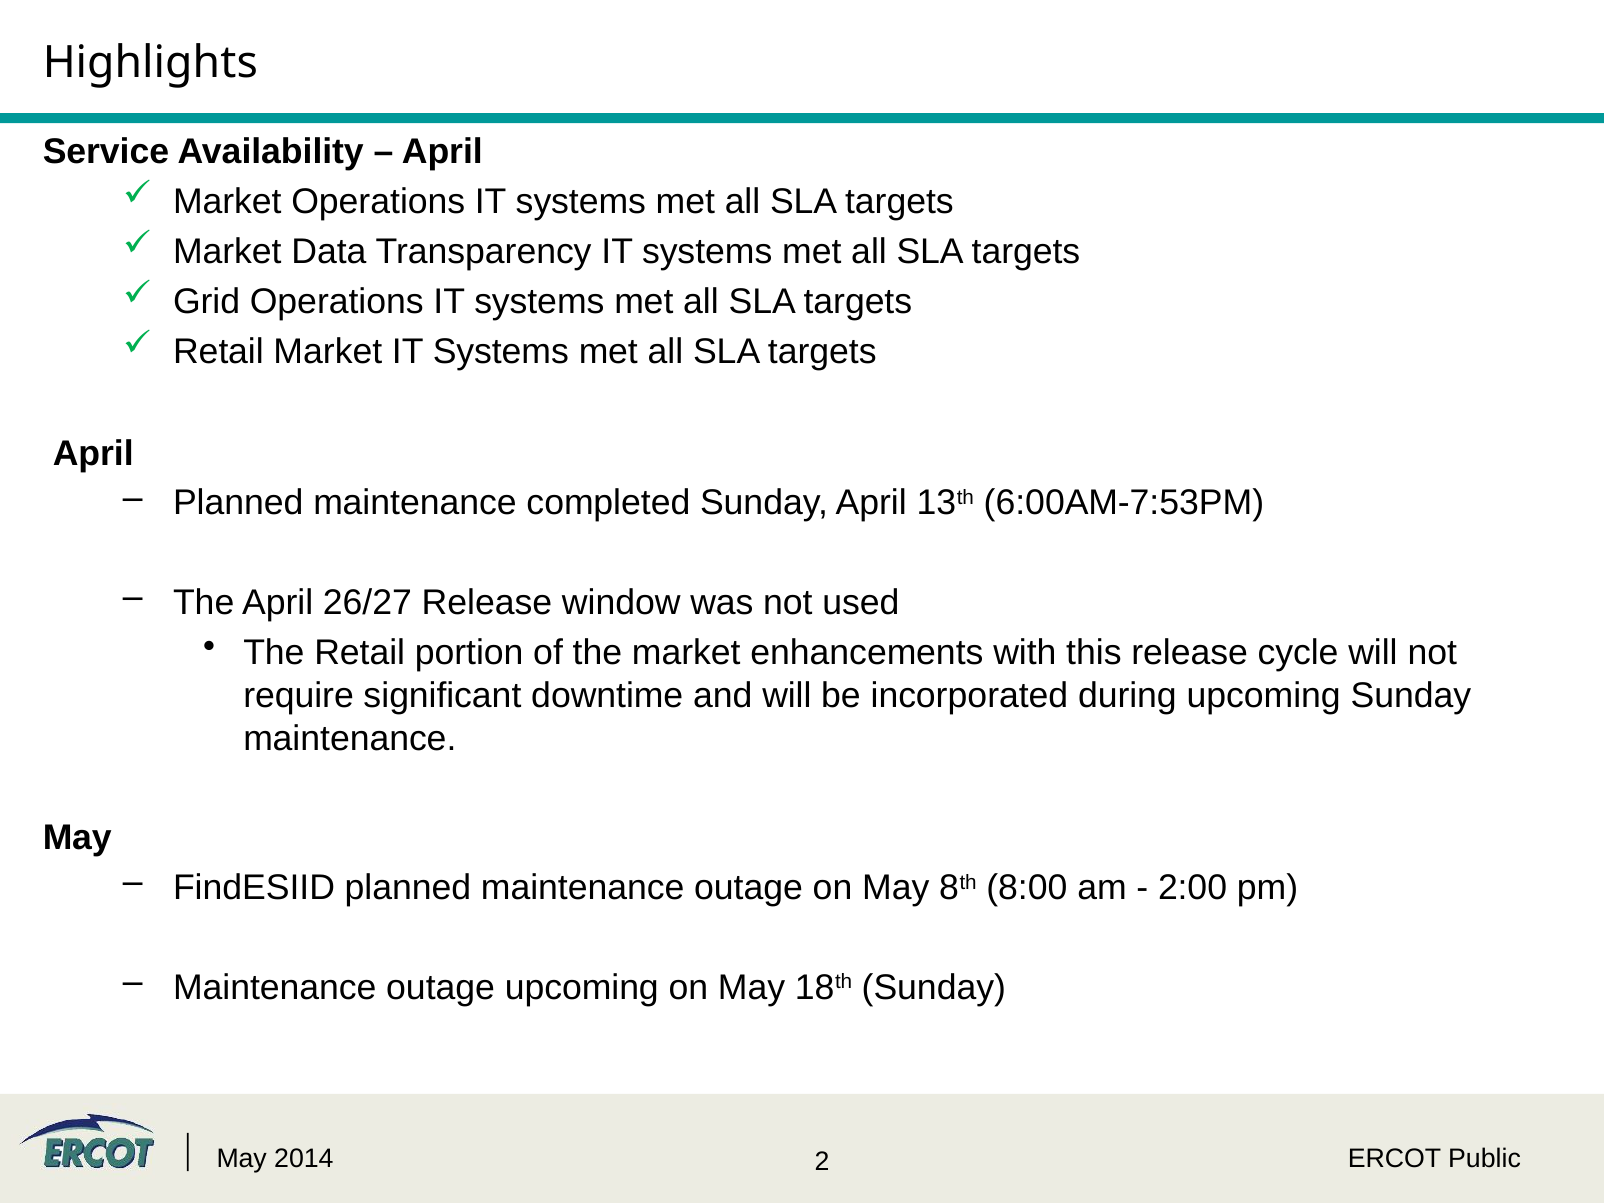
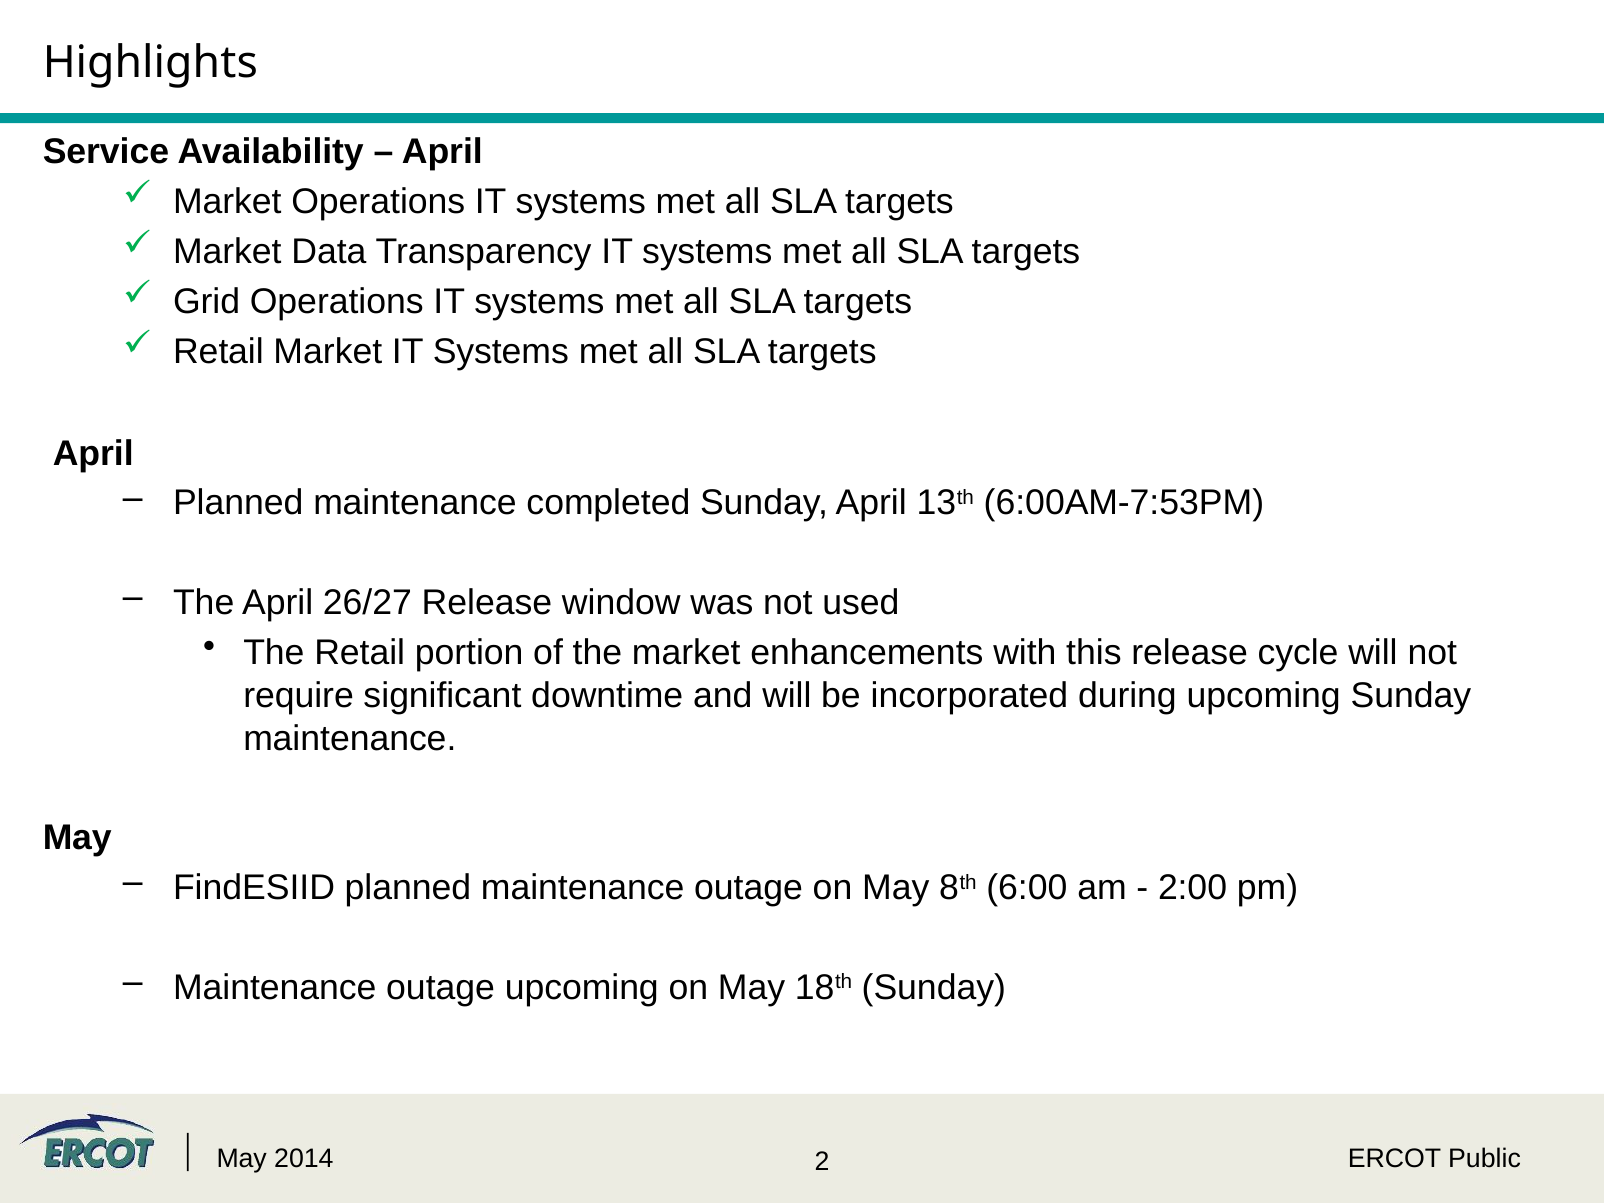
8:00: 8:00 -> 6:00
